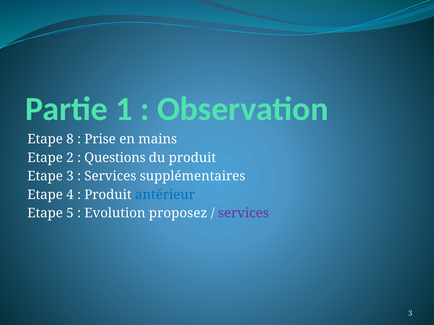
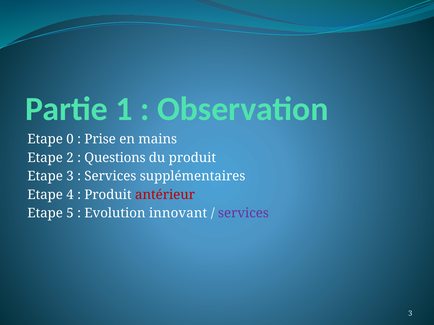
8: 8 -> 0
antérieur colour: blue -> red
proposez: proposez -> innovant
